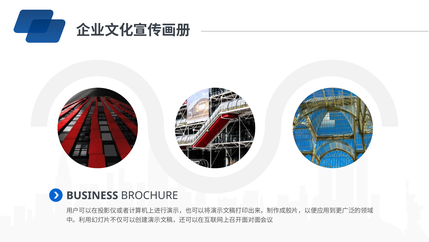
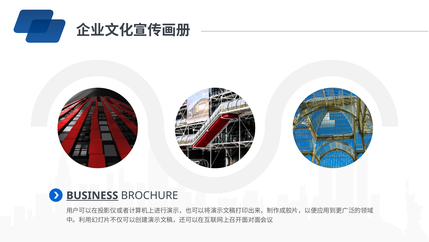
BUSINESS underline: none -> present
